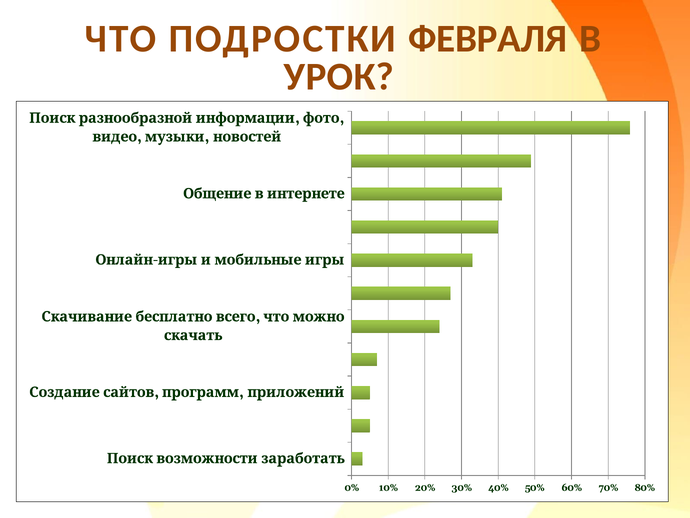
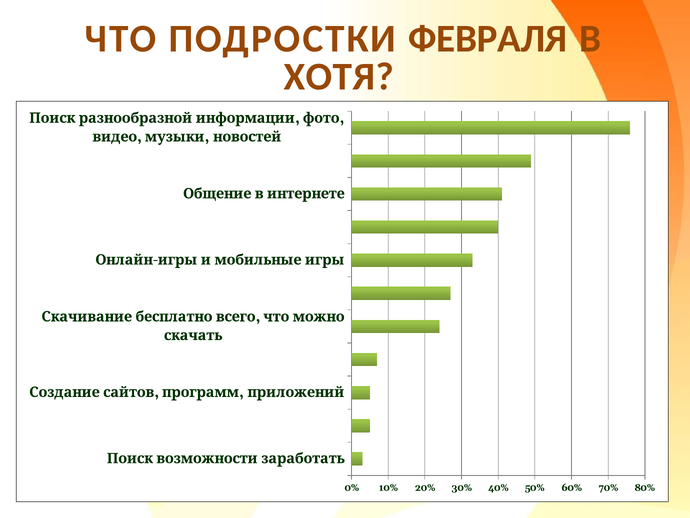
УРОК: УРОК -> ХОТЯ
